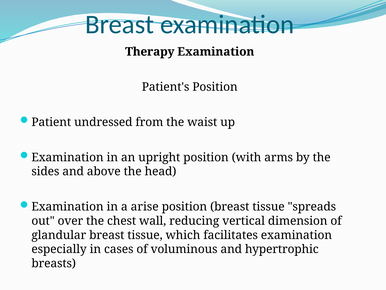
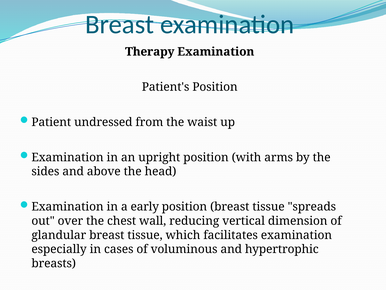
arise: arise -> early
